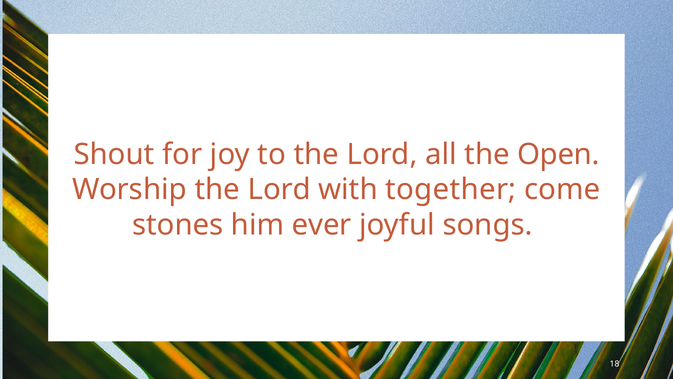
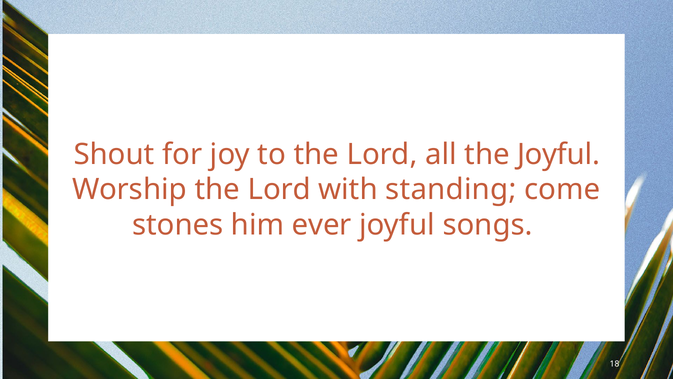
the Open: Open -> Joyful
together: together -> standing
